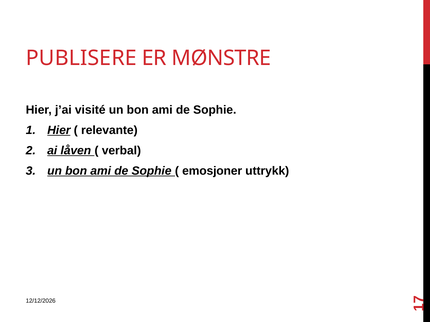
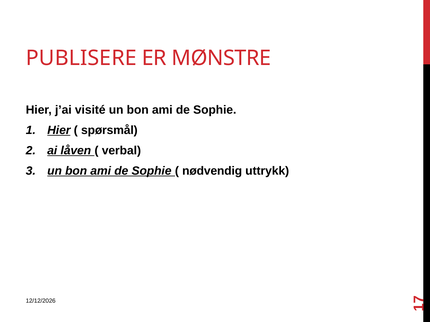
relevante: relevante -> spørsmål
emosjoner: emosjoner -> nødvendig
